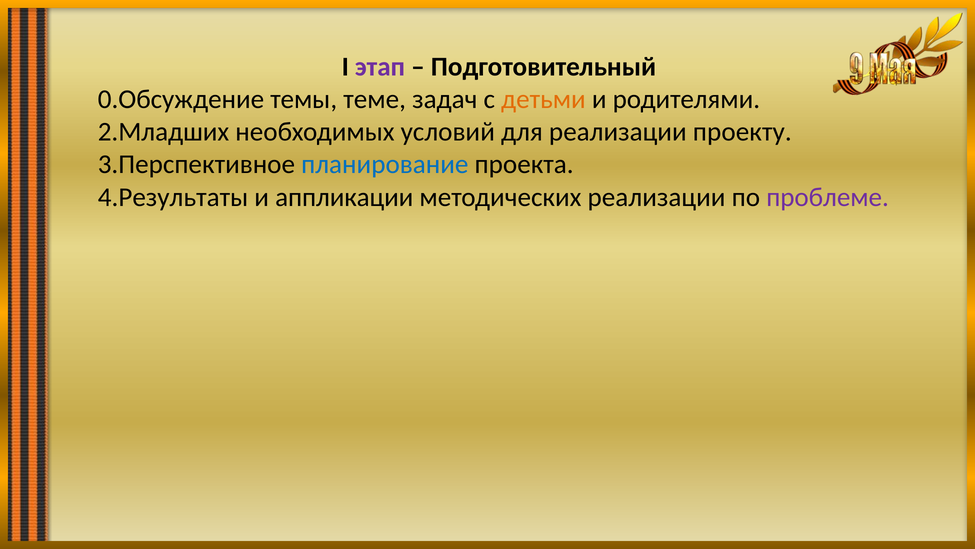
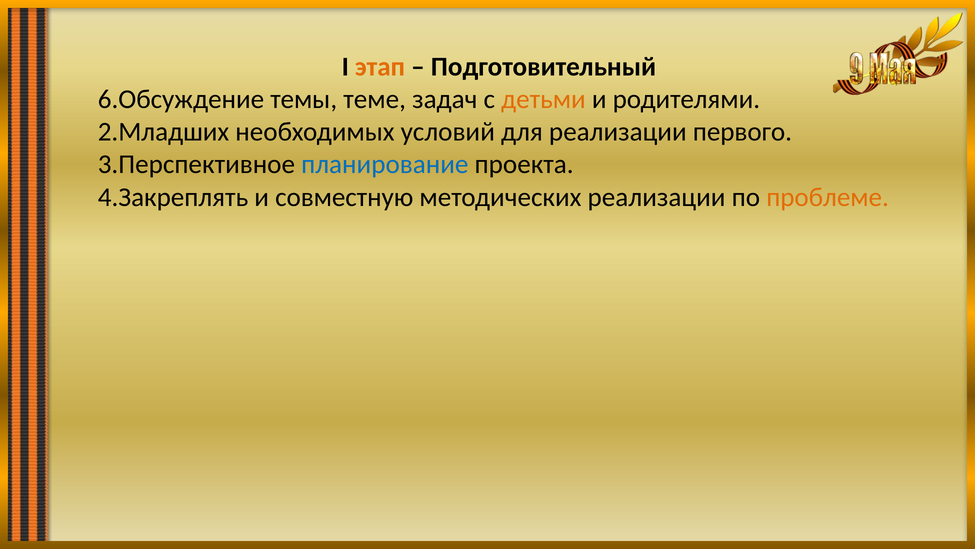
этап colour: purple -> orange
0.Обсуждение: 0.Обсуждение -> 6.Обсуждение
проекту: проекту -> первого
4.Результаты: 4.Результаты -> 4.Закреплять
аппликации: аппликации -> совместную
проблеме colour: purple -> orange
